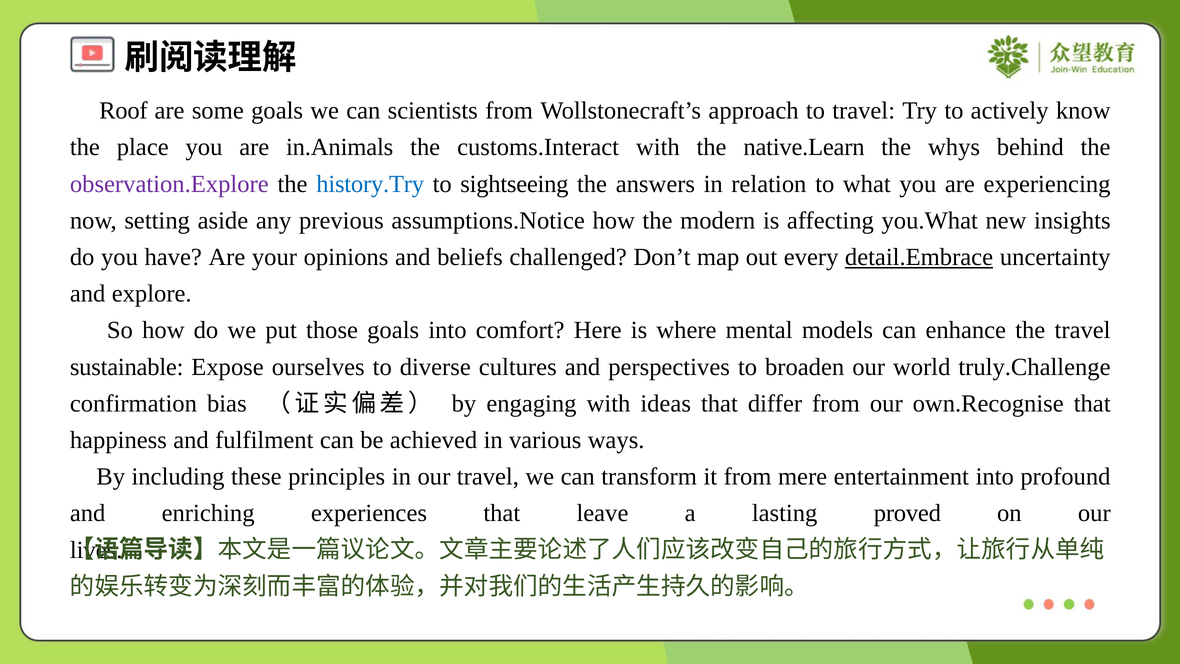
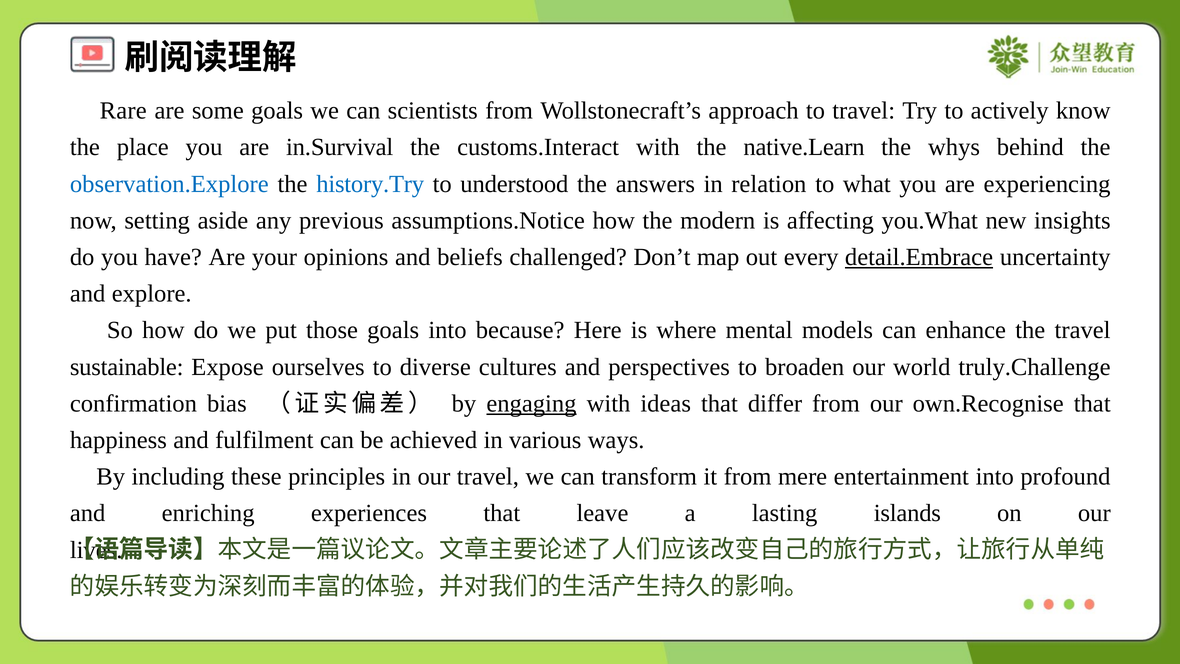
Roof: Roof -> Rare
in.Animals: in.Animals -> in.Survival
observation.Explore colour: purple -> blue
sightseeing: sightseeing -> understood
comfort: comfort -> because
engaging underline: none -> present
proved: proved -> islands
